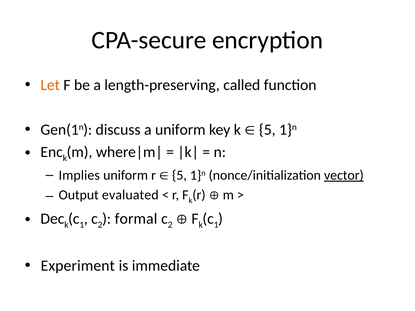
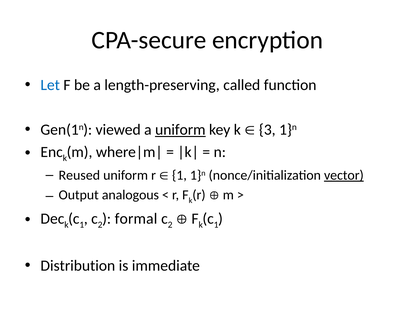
Let colour: orange -> blue
discuss: discuss -> viewed
uniform at (180, 130) underline: none -> present
5 at (267, 130): 5 -> 3
Implies: Implies -> Reused
5 at (179, 175): 5 -> 1
evaluated: evaluated -> analogous
Experiment: Experiment -> Distribution
